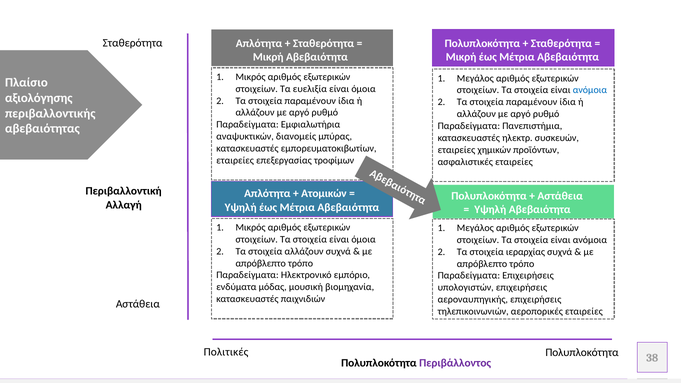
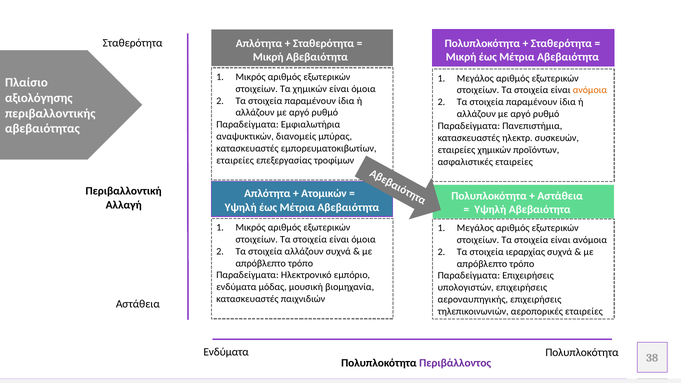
Τα ευελιξία: ευελιξία -> χημικών
ανόμοια at (590, 90) colour: blue -> orange
Πολιτικές at (226, 352): Πολιτικές -> Ενδύματα
